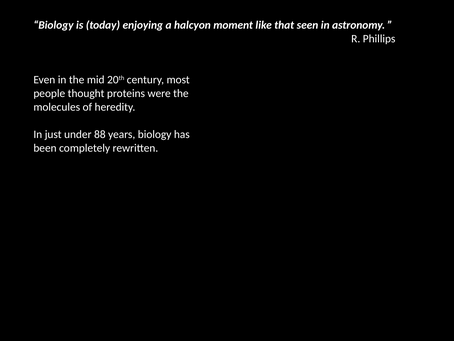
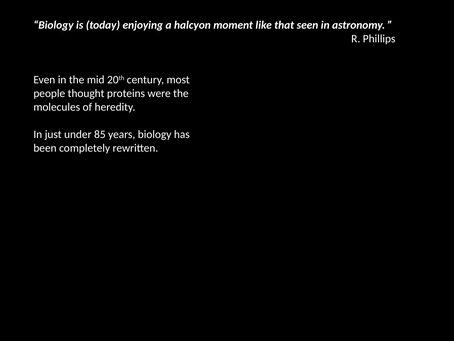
88: 88 -> 85
